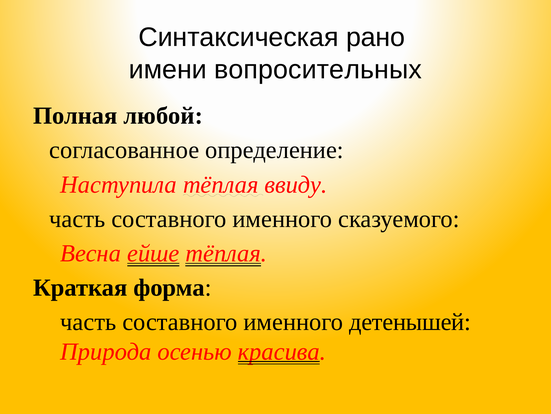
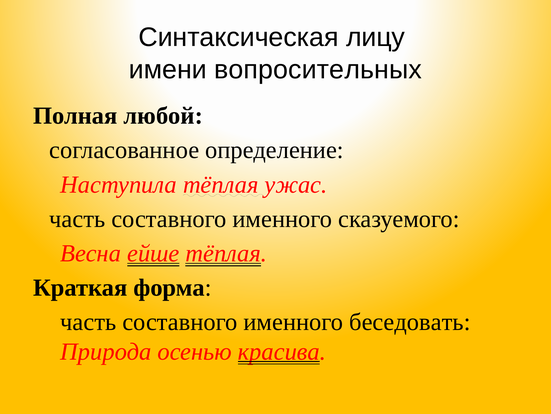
рано: рано -> лицу
ввиду: ввиду -> ужас
детенышей: детенышей -> беседовать
